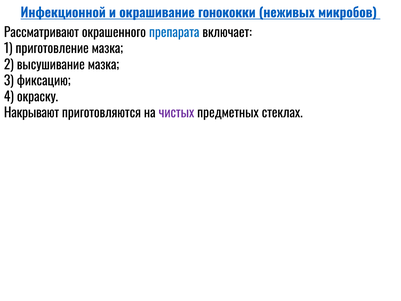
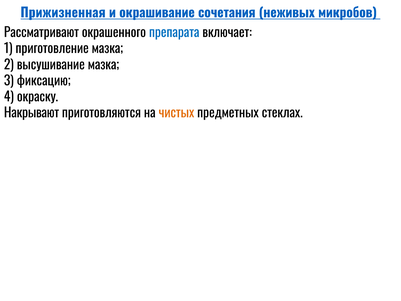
Инфекционной: Инфекционной -> Прижизненная
гонококки: гонококки -> сочетания
чистых colour: purple -> orange
